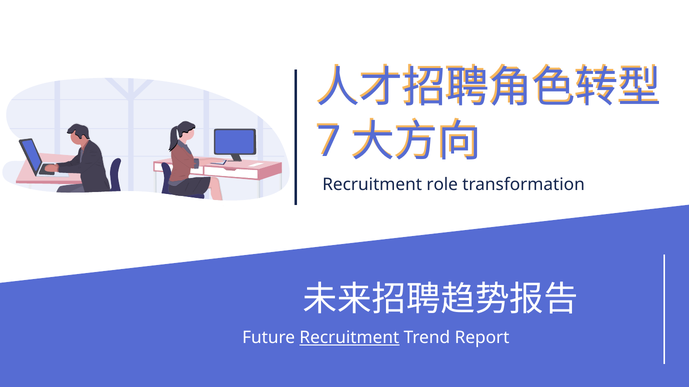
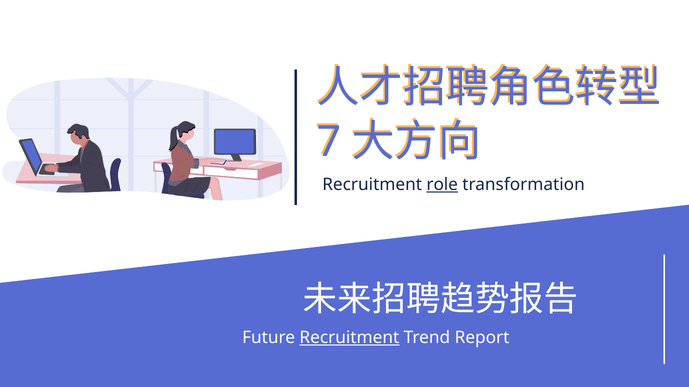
role underline: none -> present
